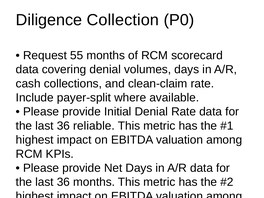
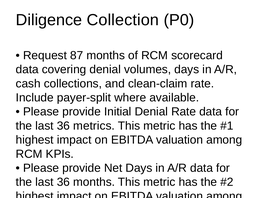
55: 55 -> 87
reliable: reliable -> metrics
